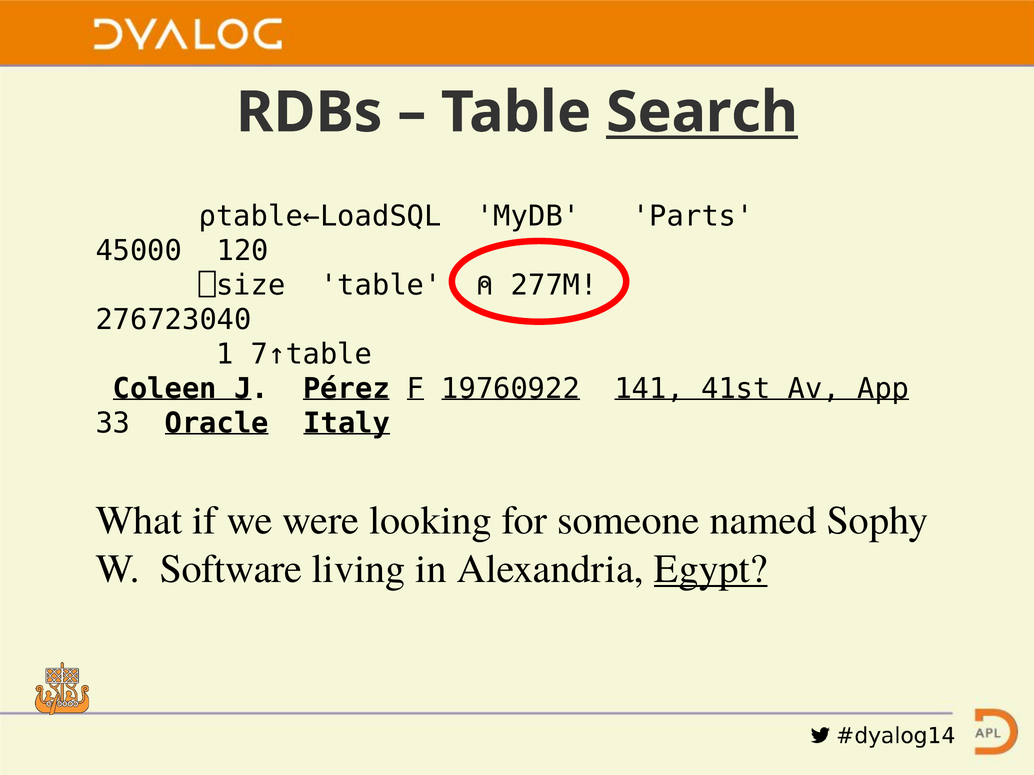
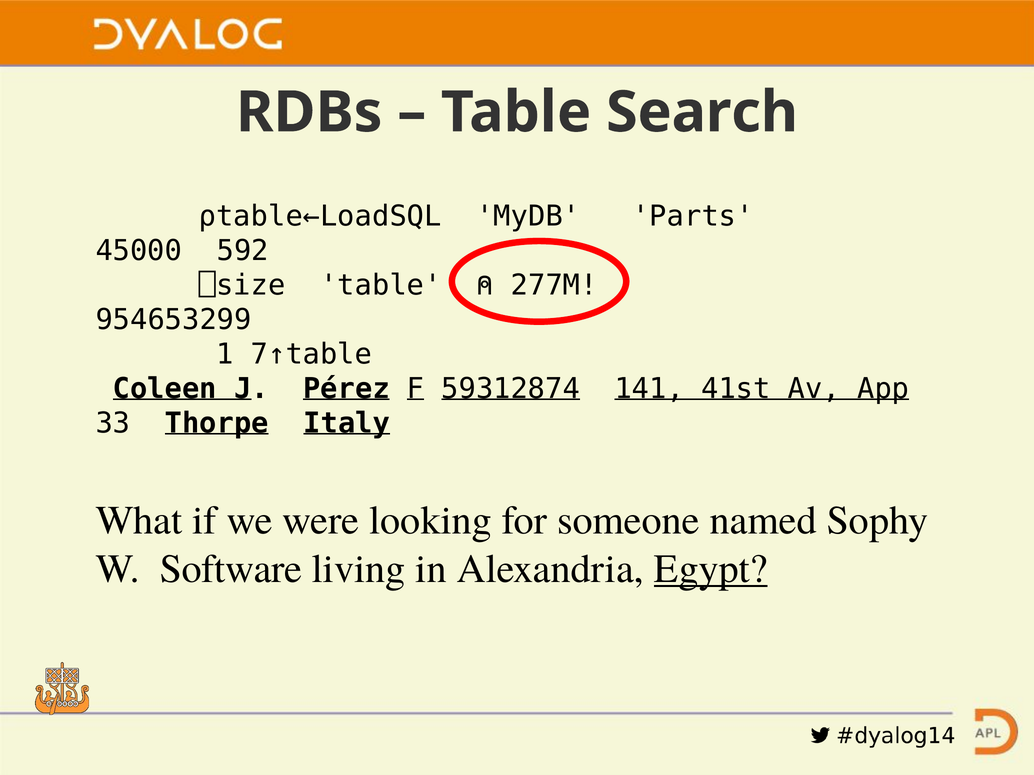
Search underline: present -> none
120: 120 -> 592
276723040: 276723040 -> 954653299
19760922: 19760922 -> 59312874
Oracle: Oracle -> Thorpe
